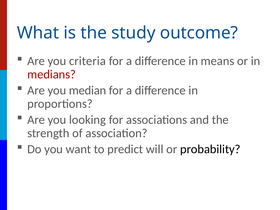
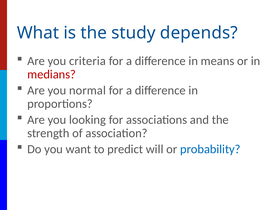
outcome: outcome -> depends
median: median -> normal
probability colour: black -> blue
